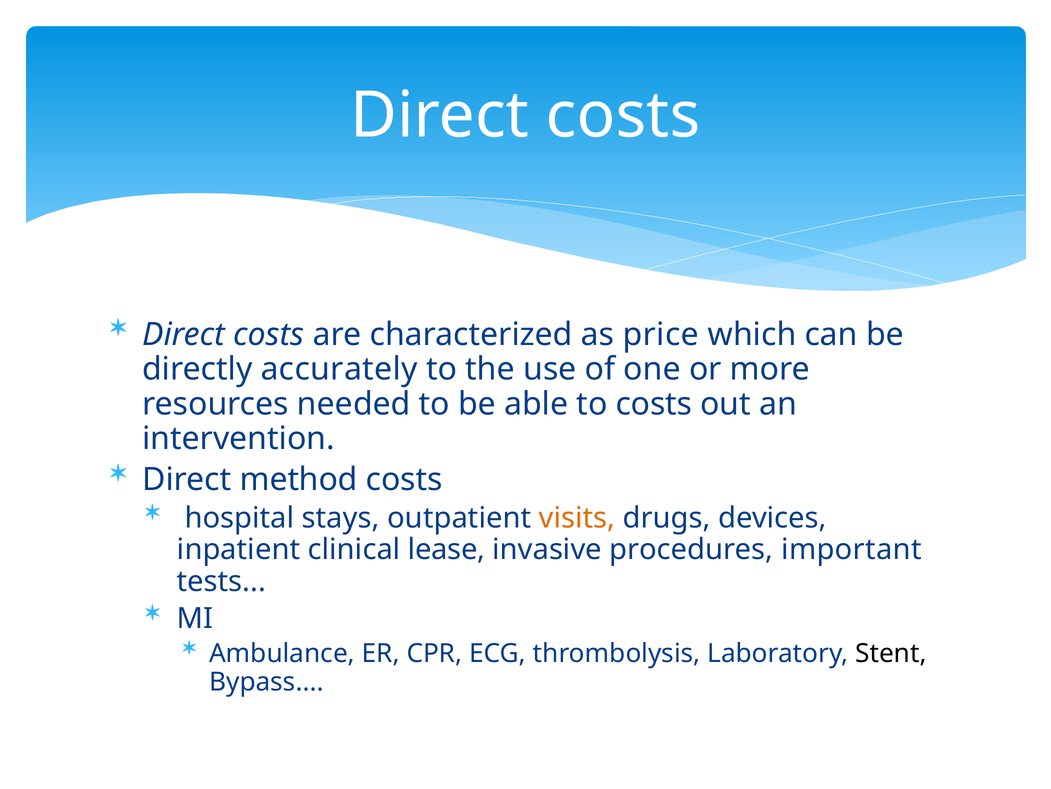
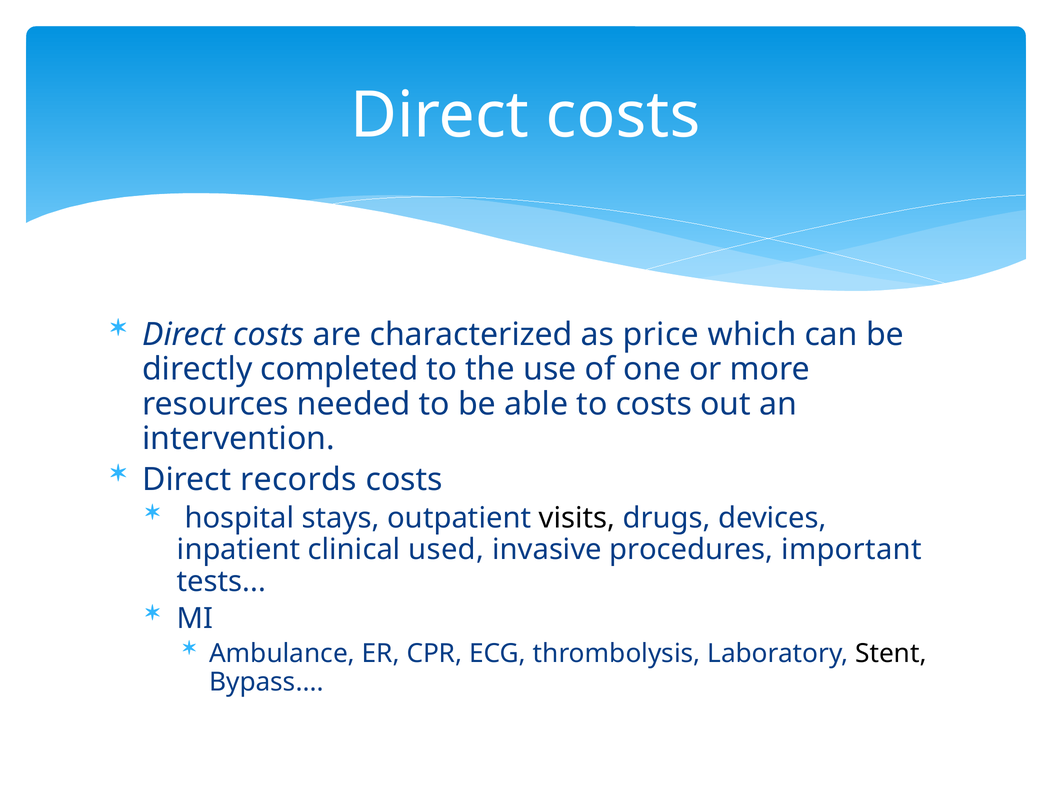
accurately: accurately -> completed
method: method -> records
visits colour: orange -> black
lease: lease -> used
